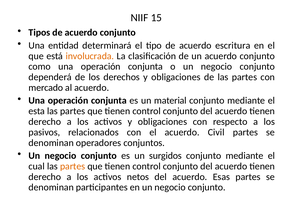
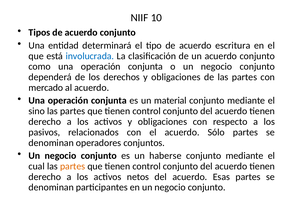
15: 15 -> 10
involucrada colour: orange -> blue
esta: esta -> sino
Civil: Civil -> Sólo
surgidos: surgidos -> haberse
